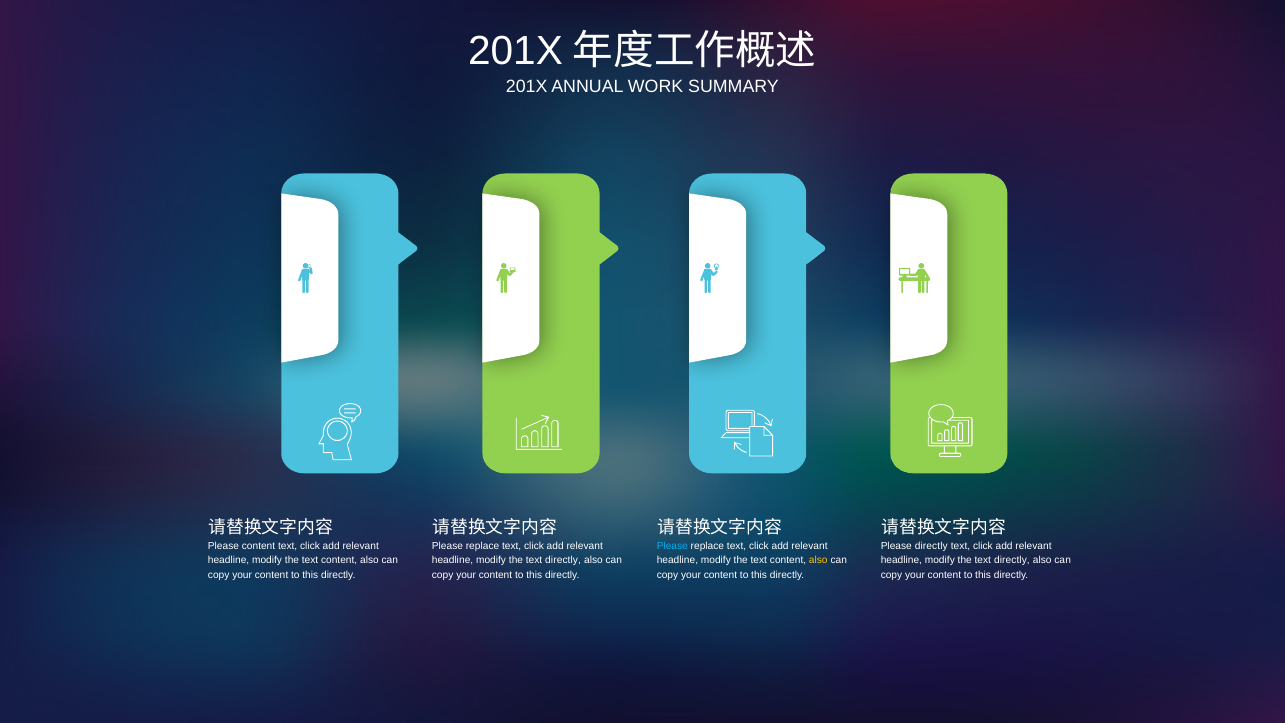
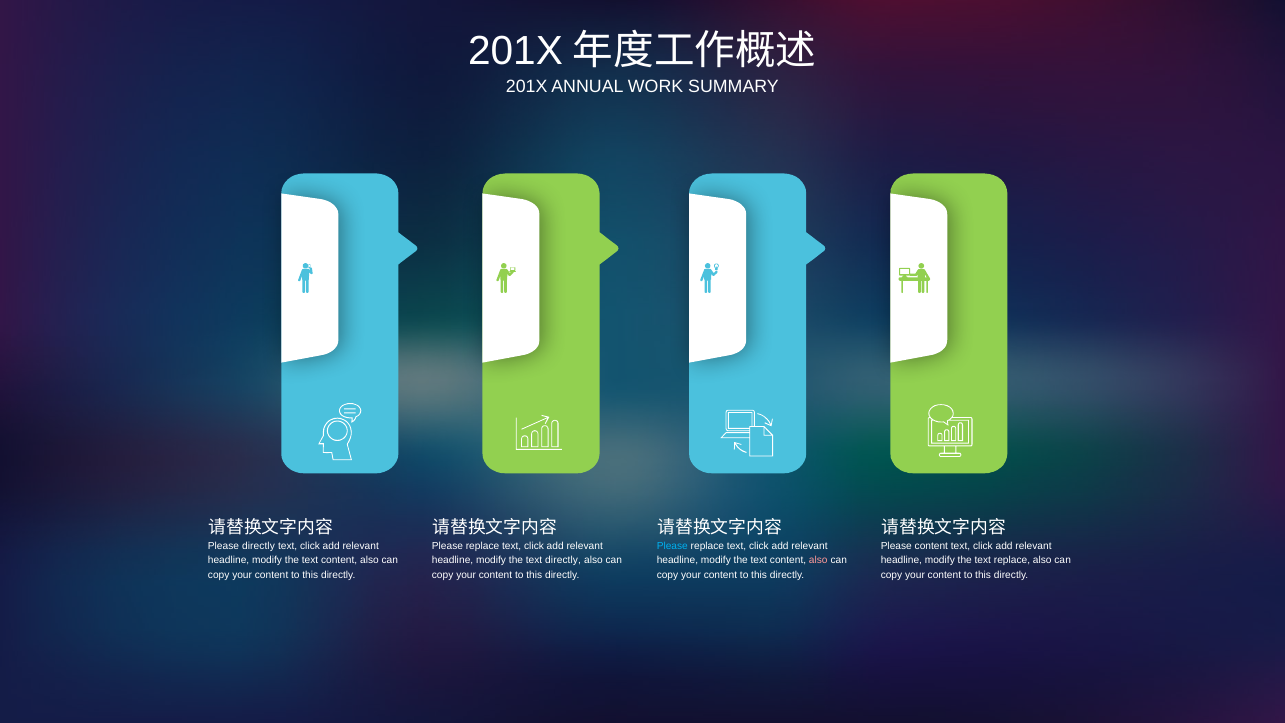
Please content: content -> directly
Please directly: directly -> content
also at (818, 560) colour: yellow -> pink
directly at (1012, 560): directly -> replace
